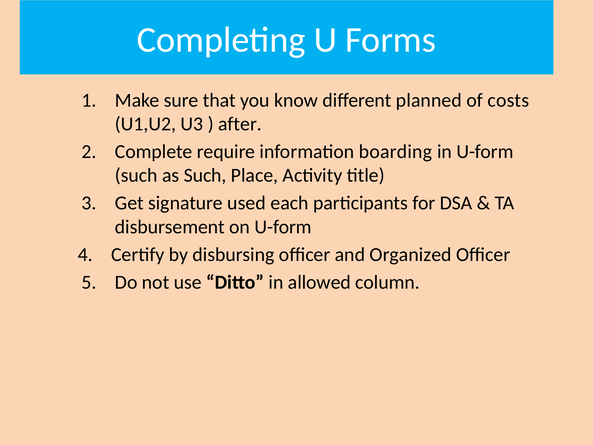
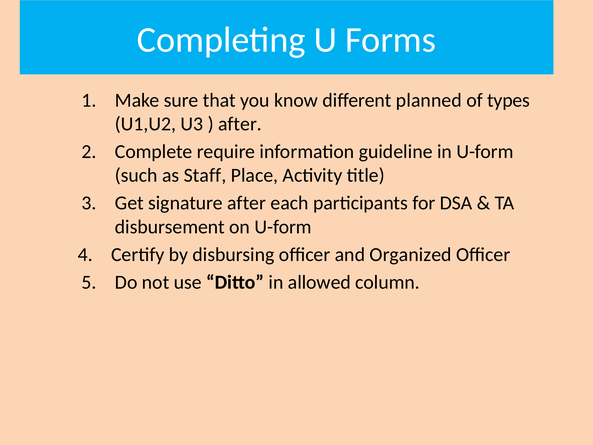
costs: costs -> types
boarding: boarding -> guideline
as Such: Such -> Staff
signature used: used -> after
